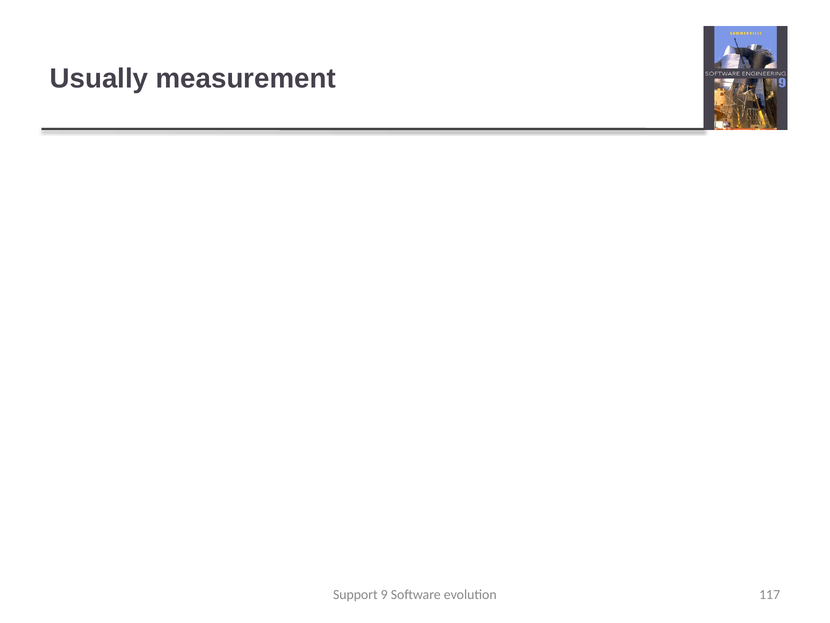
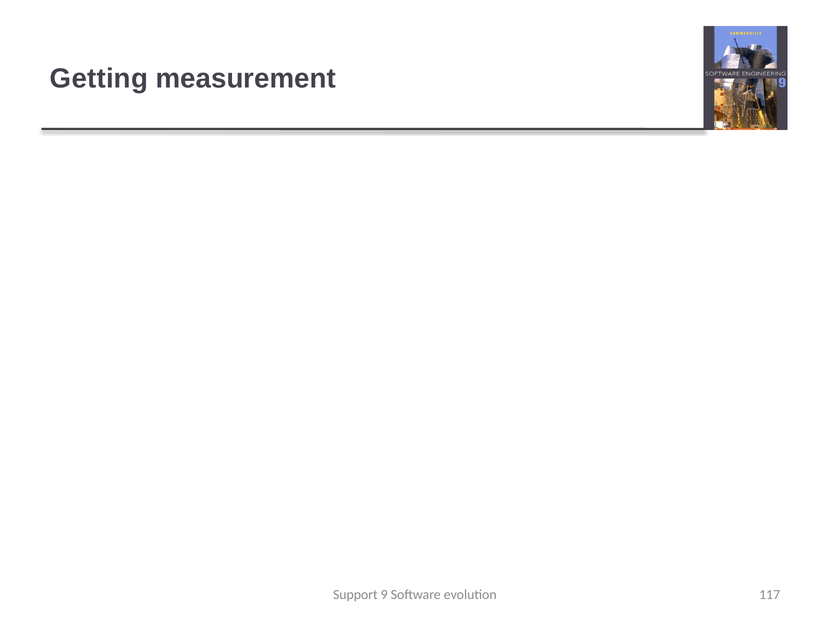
Usually: Usually -> Getting
